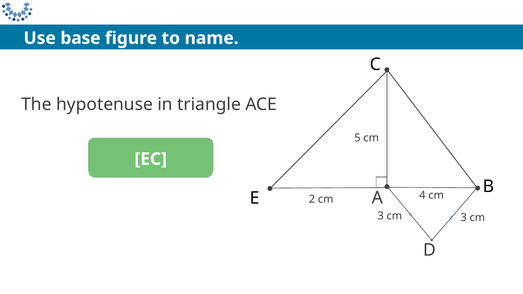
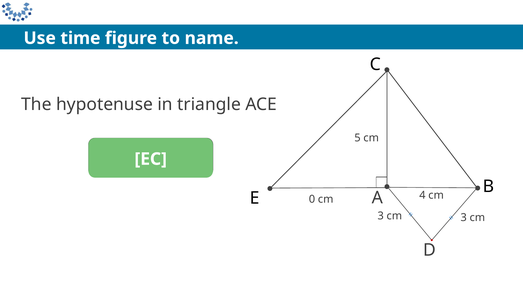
base: base -> time
2: 2 -> 0
